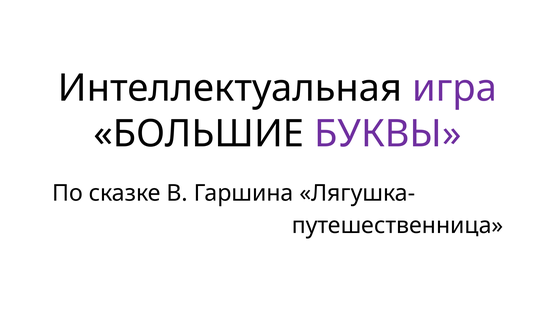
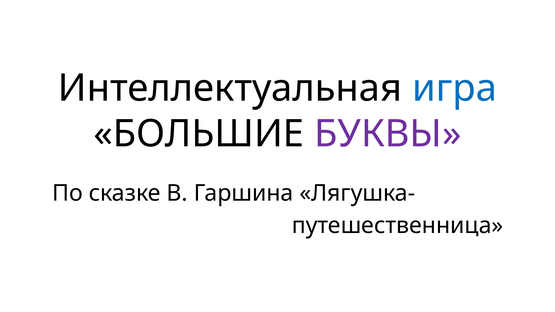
игра colour: purple -> blue
